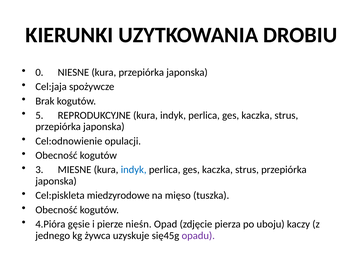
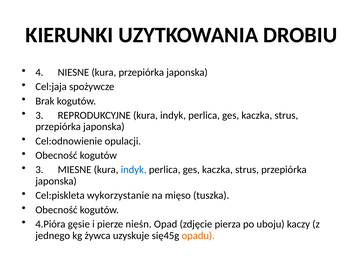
0: 0 -> 4
5 at (39, 115): 5 -> 3
miedzyrodowe: miedzyrodowe -> wykorzystanie
opadu colour: purple -> orange
